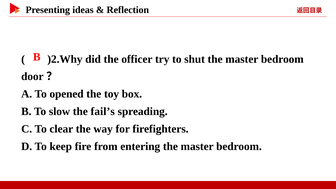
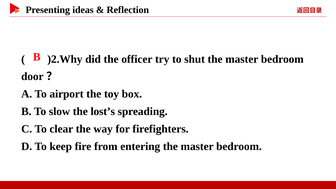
opened: opened -> airport
fail’s: fail’s -> lost’s
